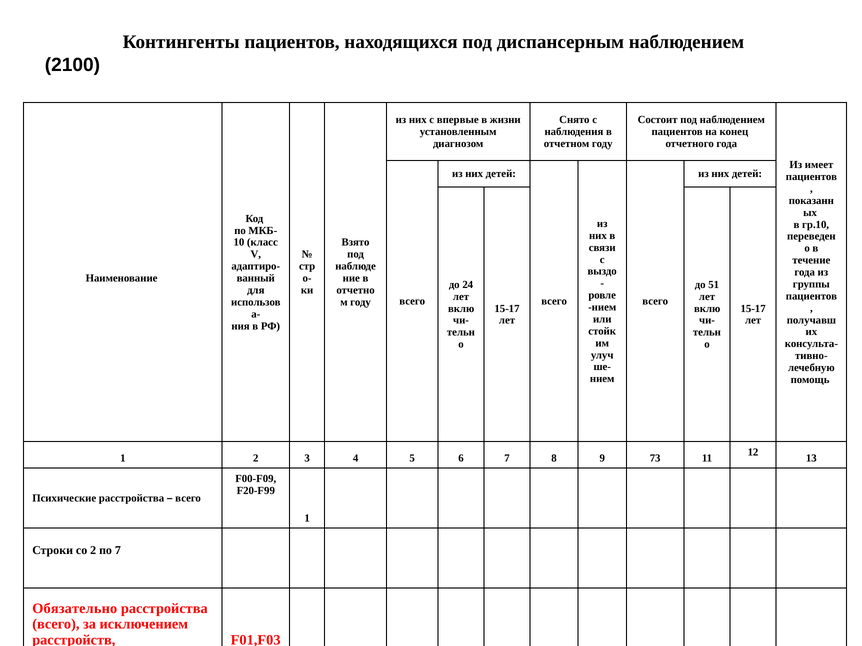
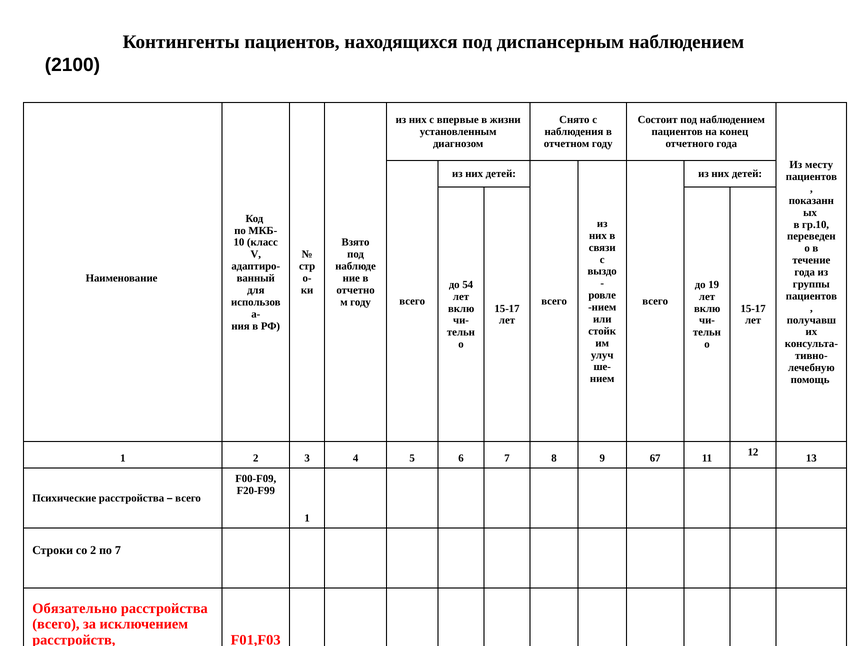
имеет: имеет -> месту
24: 24 -> 54
51: 51 -> 19
73: 73 -> 67
